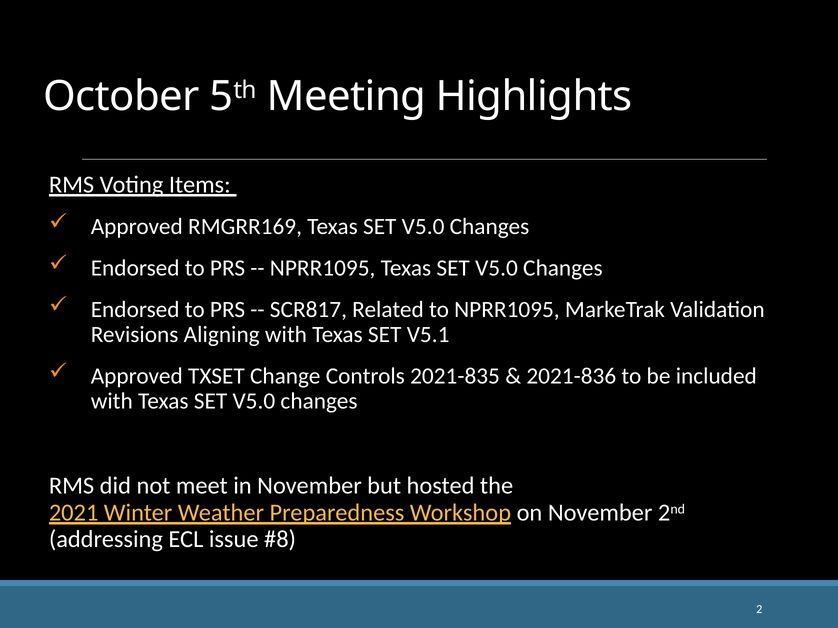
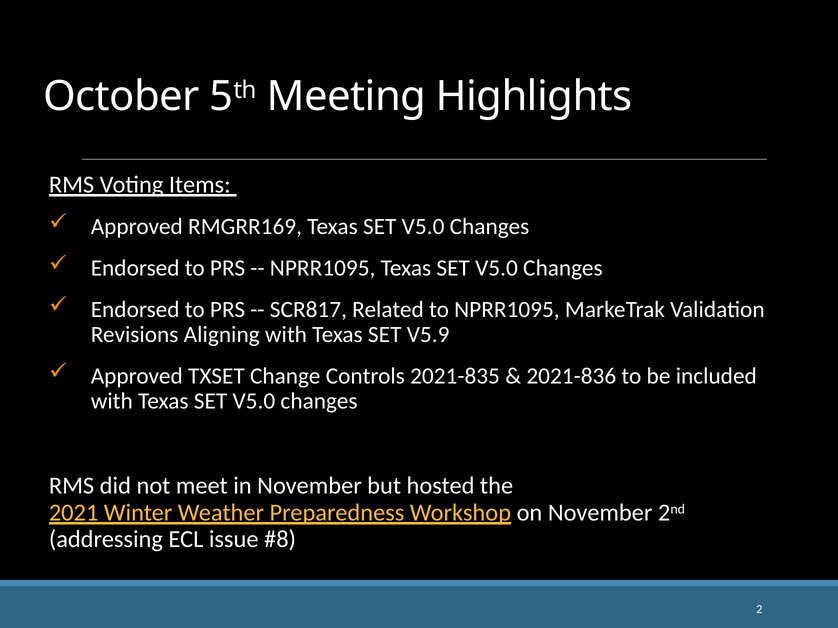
V5.1: V5.1 -> V5.9
